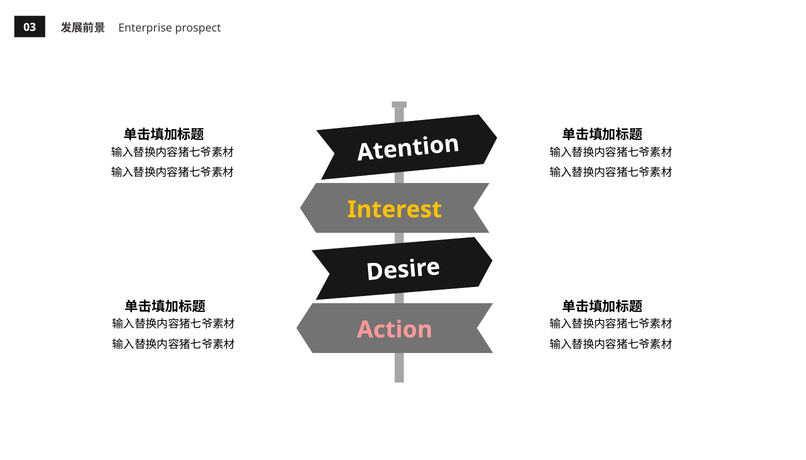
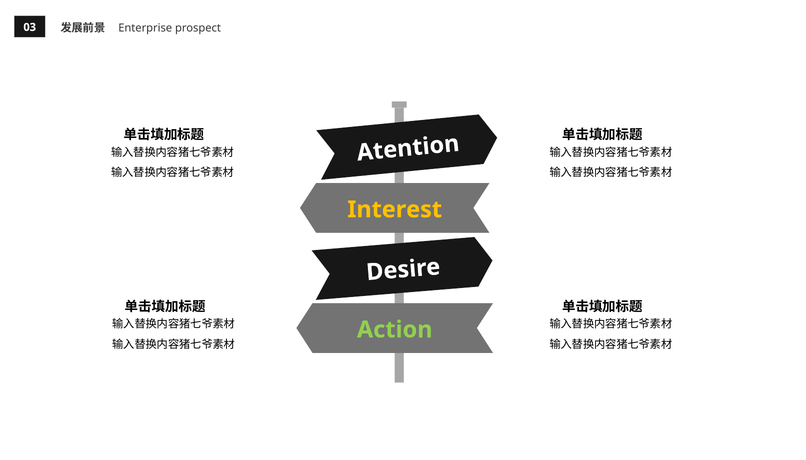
Action colour: pink -> light green
